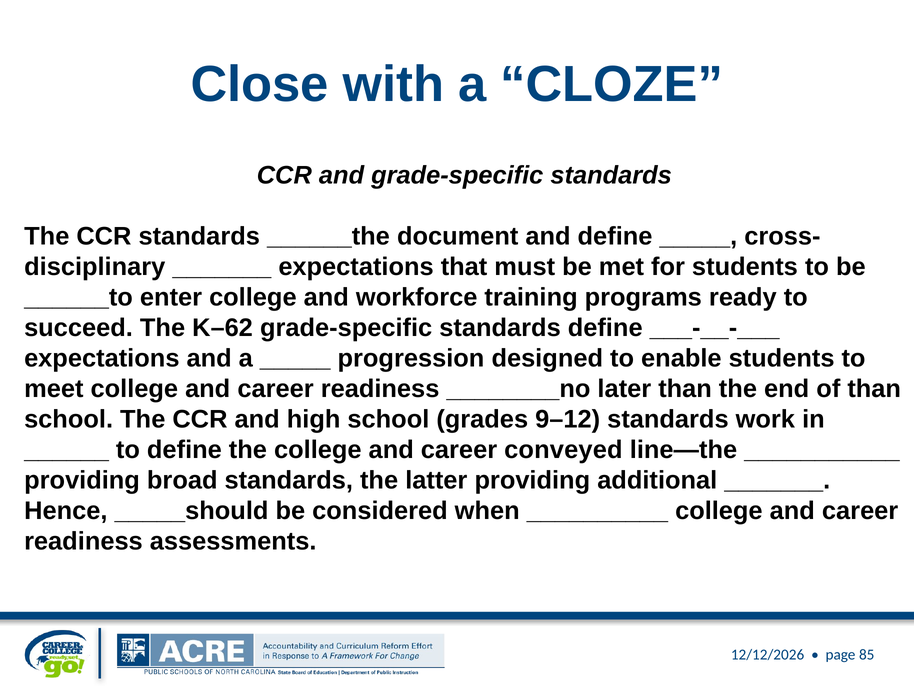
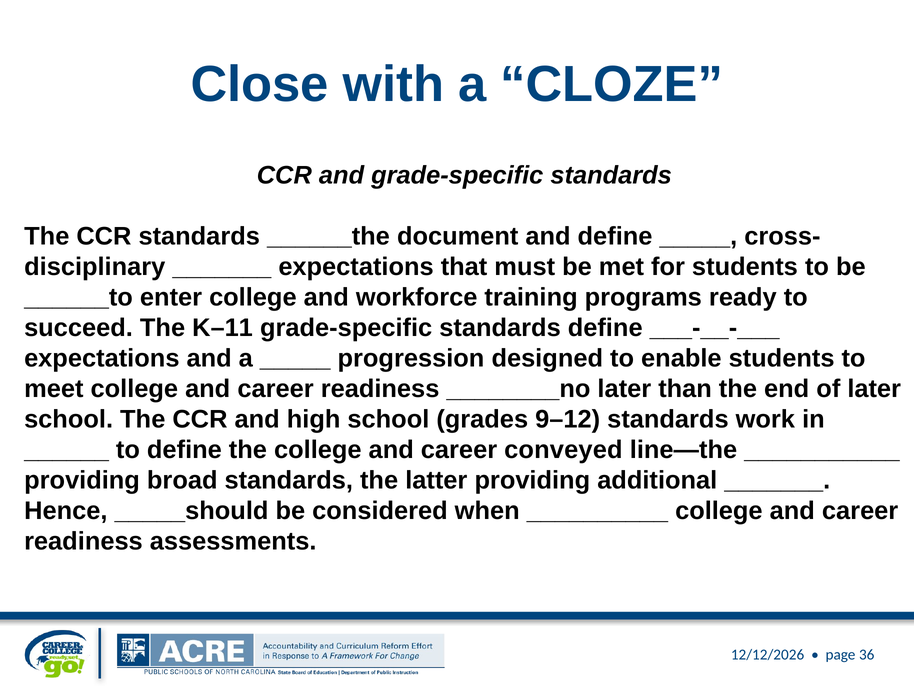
K–62: K–62 -> K–11
of than: than -> later
85: 85 -> 36
